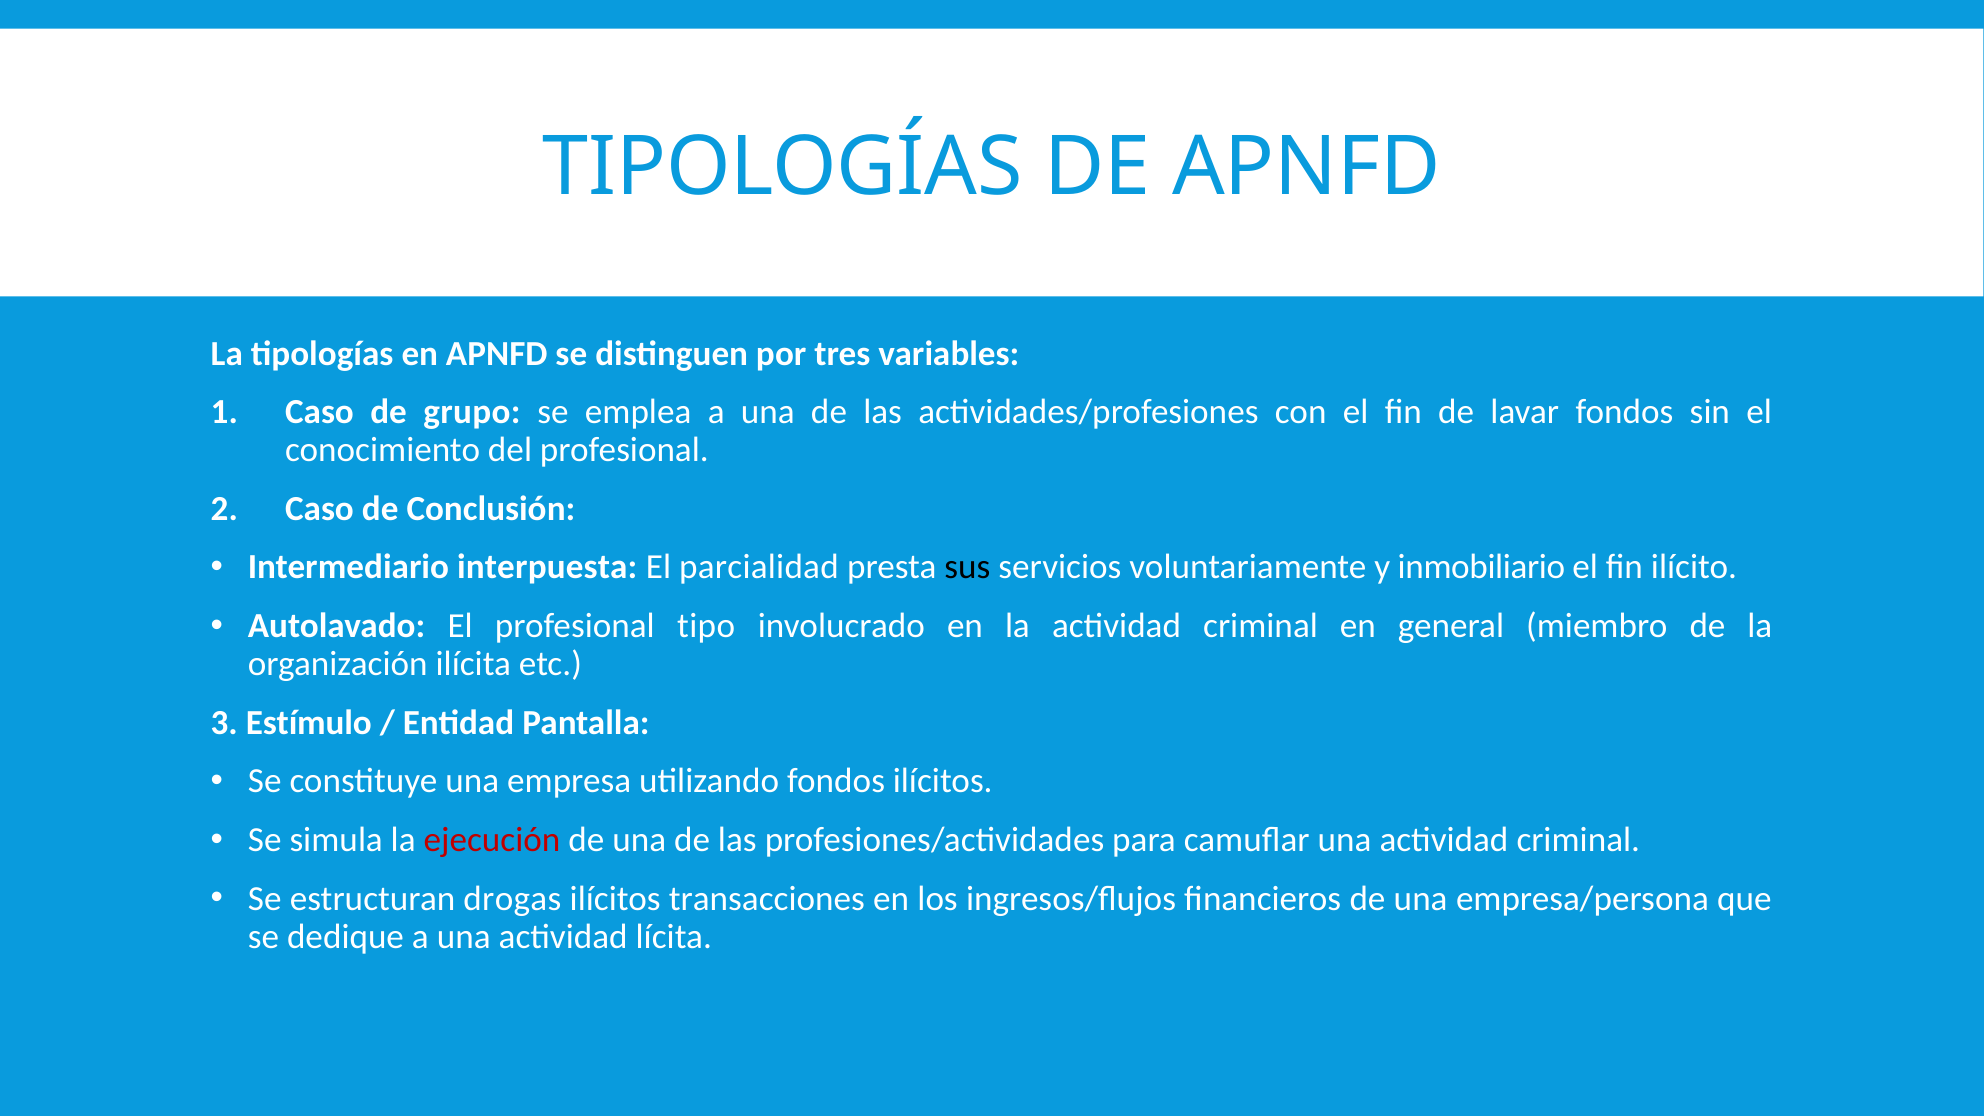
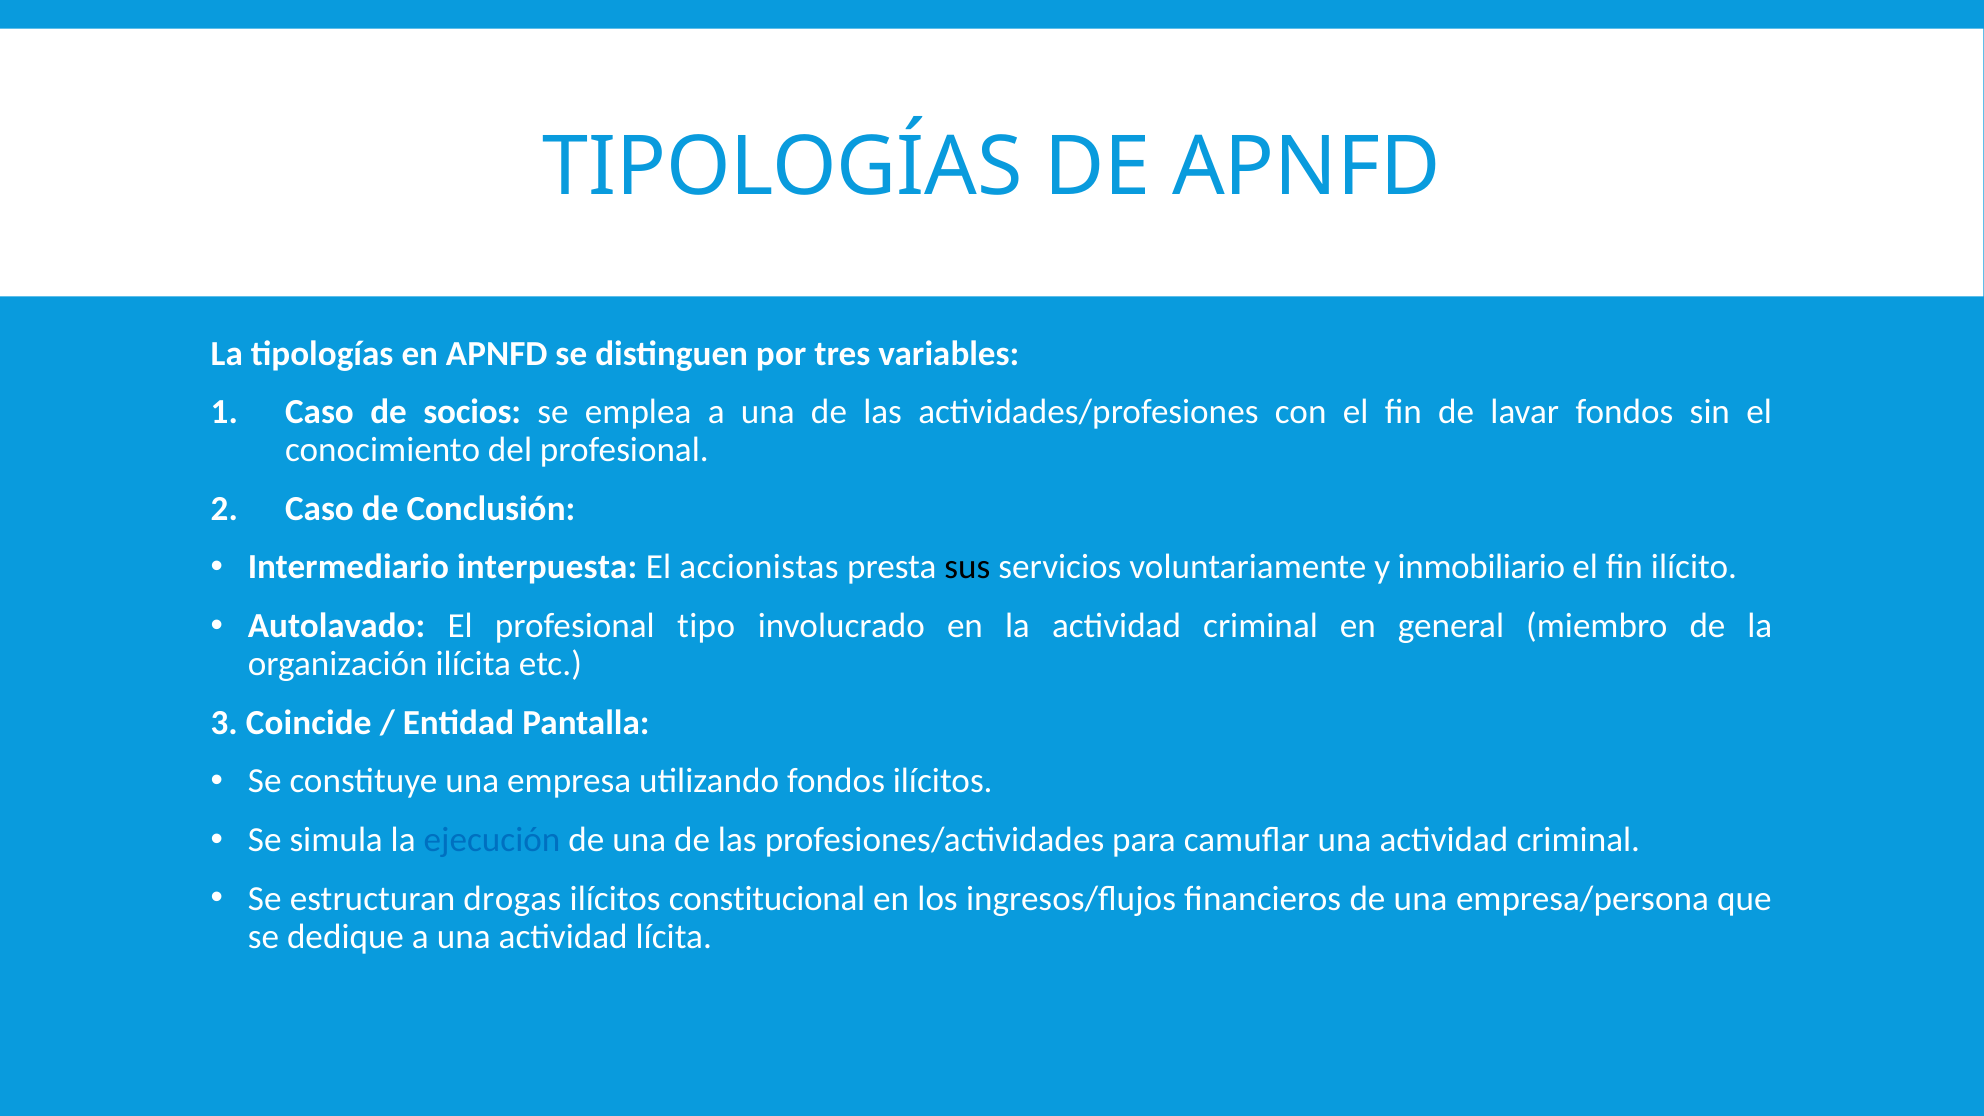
grupo: grupo -> socios
parcialidad: parcialidad -> accionistas
Estímulo: Estímulo -> Coincide
ejecución colour: red -> blue
transacciones: transacciones -> constitucional
